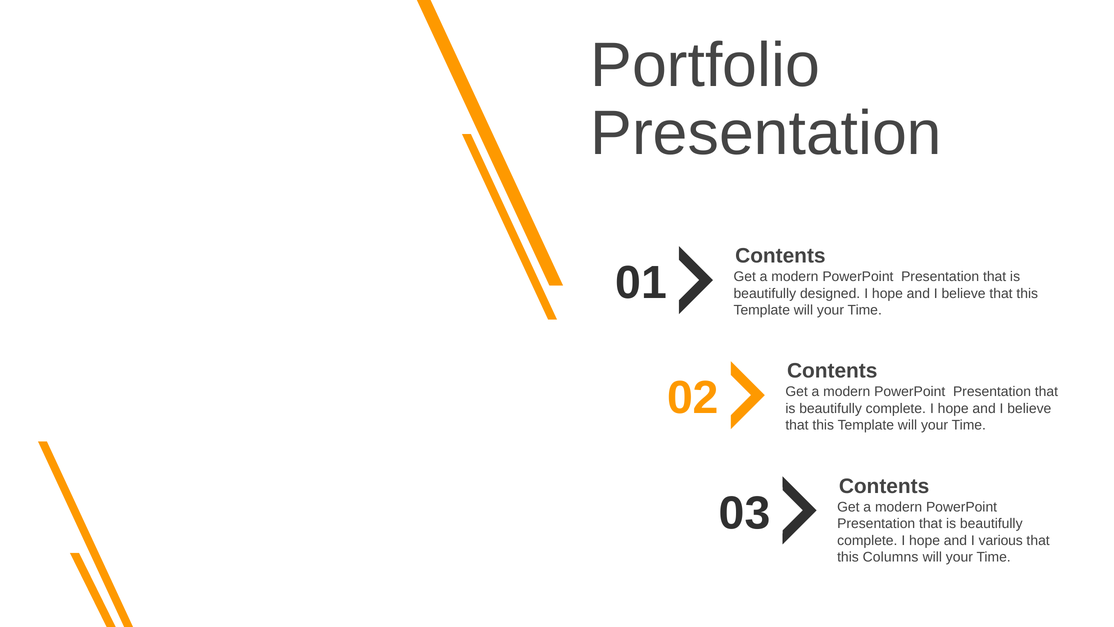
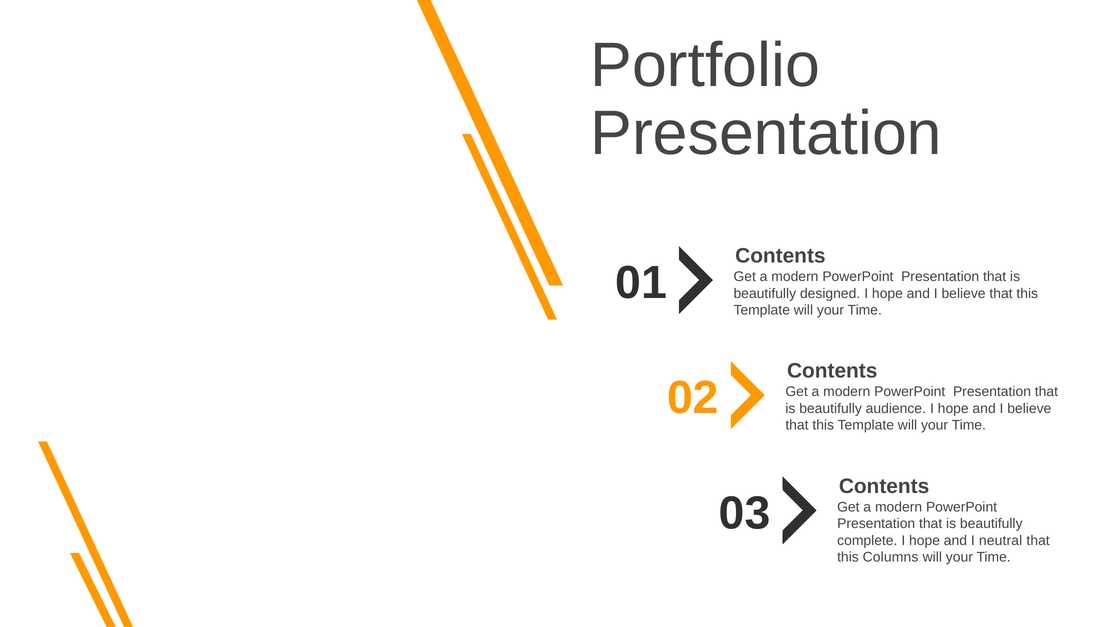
complete at (896, 408): complete -> audience
various: various -> neutral
